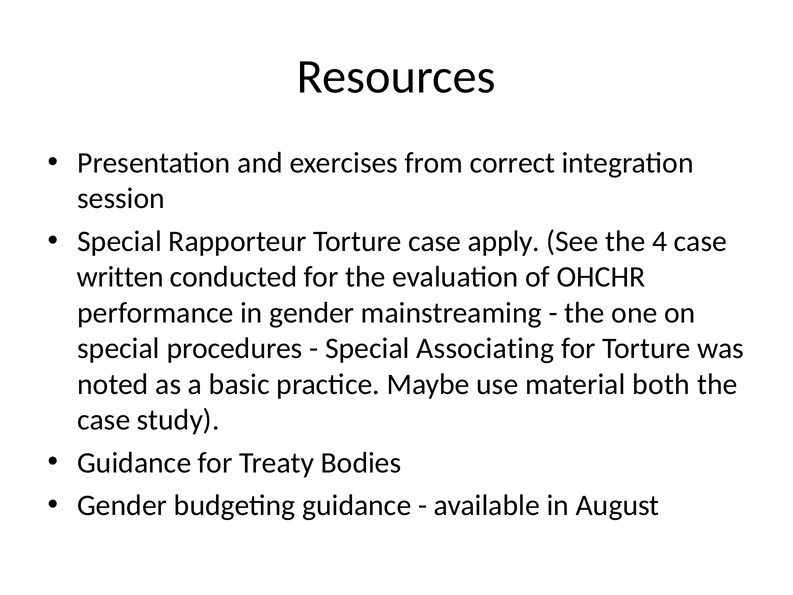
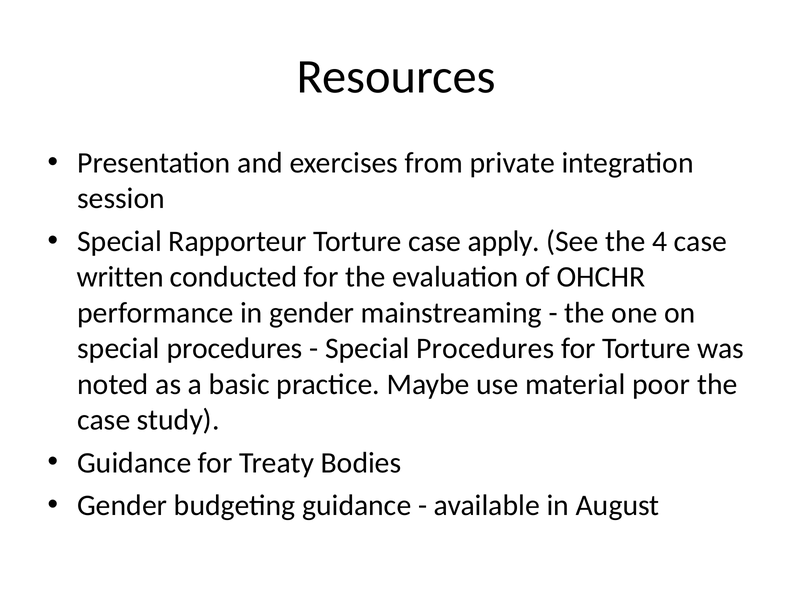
correct: correct -> private
Associating at (485, 348): Associating -> Procedures
both: both -> poor
